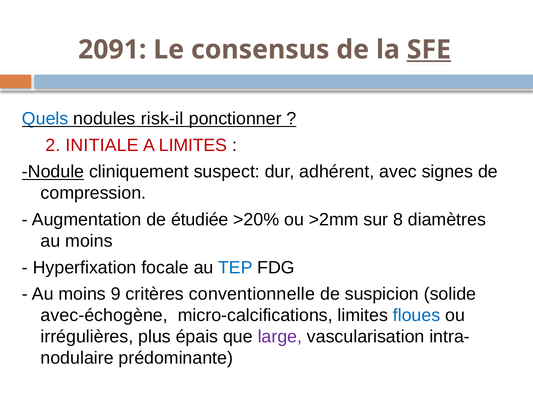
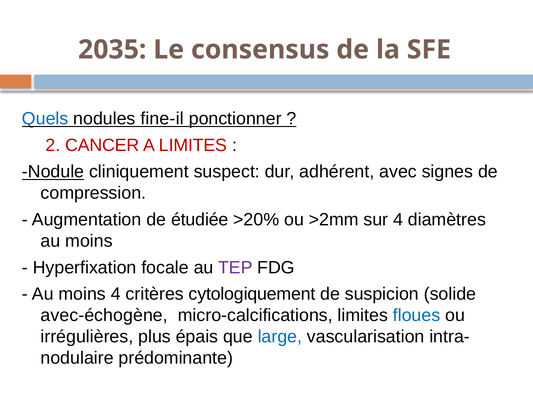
2091: 2091 -> 2035
SFE underline: present -> none
risk-il: risk-il -> fine-il
INITIALE: INITIALE -> CANCER
sur 8: 8 -> 4
TEP colour: blue -> purple
moins 9: 9 -> 4
conventionnelle: conventionnelle -> cytologiquement
large colour: purple -> blue
